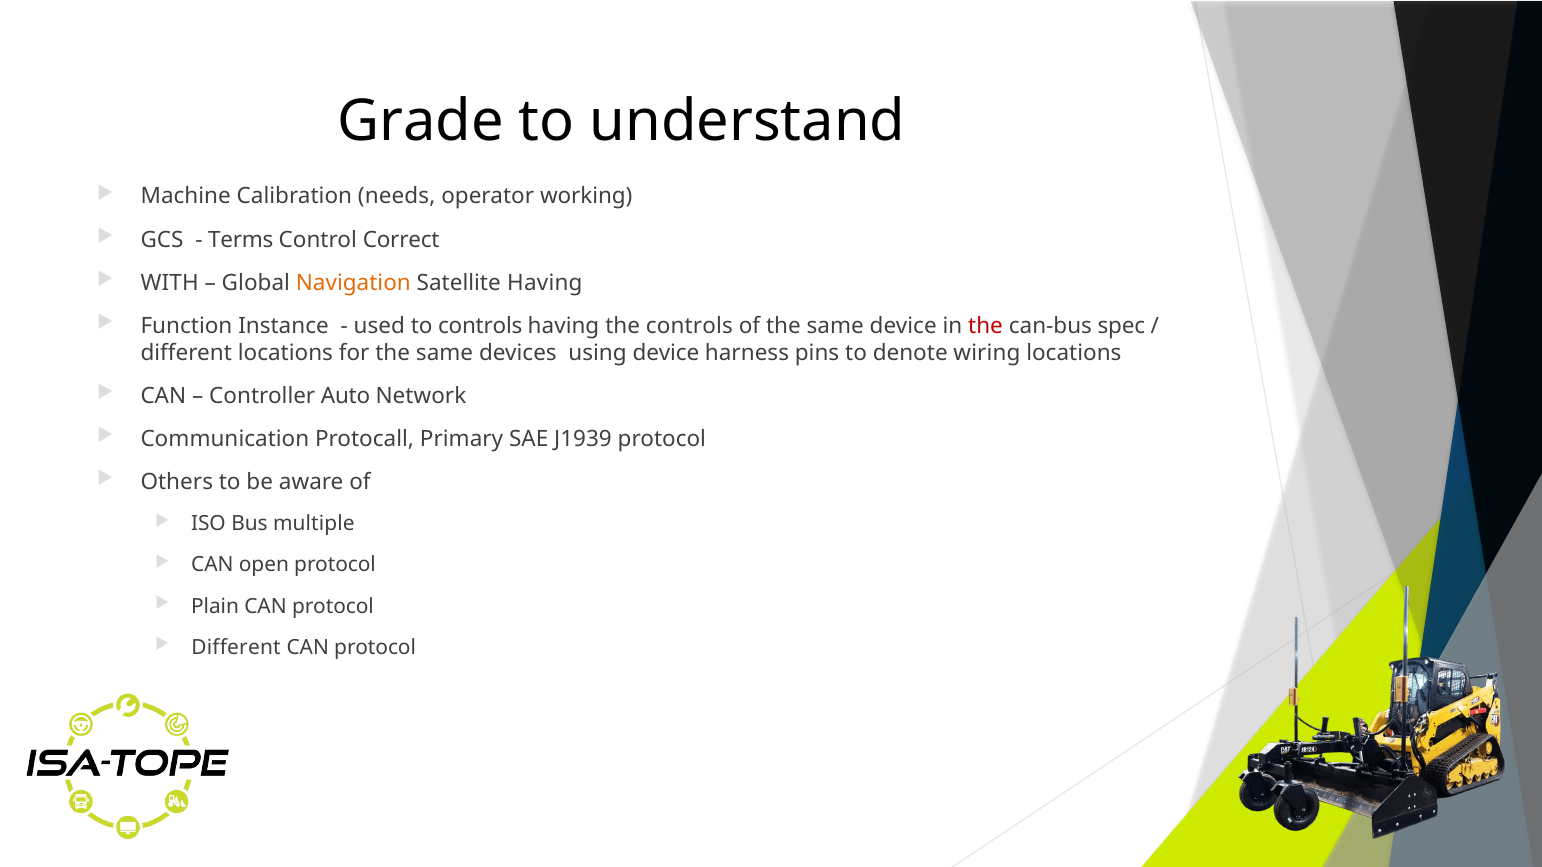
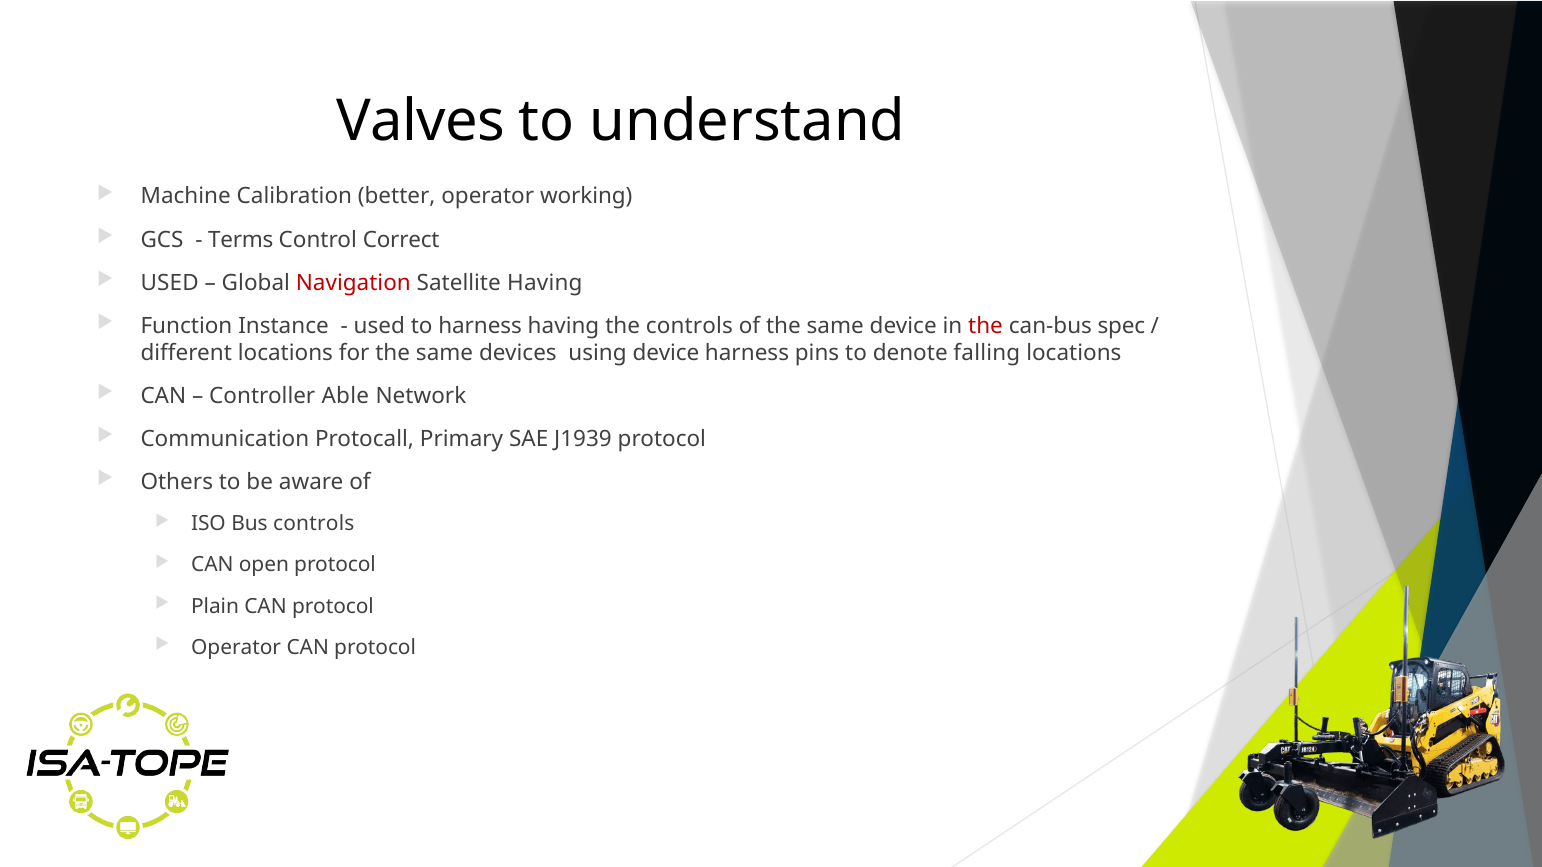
Grade: Grade -> Valves
needs: needs -> better
WITH at (170, 283): WITH -> USED
Navigation colour: orange -> red
to controls: controls -> harness
wiring: wiring -> falling
Auto: Auto -> Able
Bus multiple: multiple -> controls
Different at (236, 648): Different -> Operator
